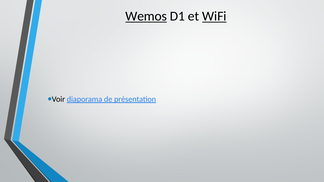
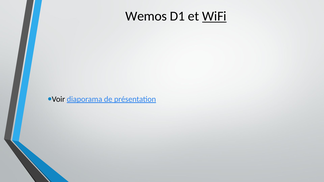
Wemos underline: present -> none
